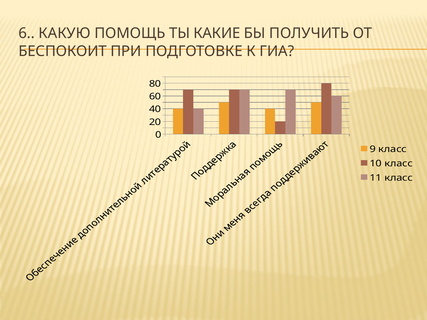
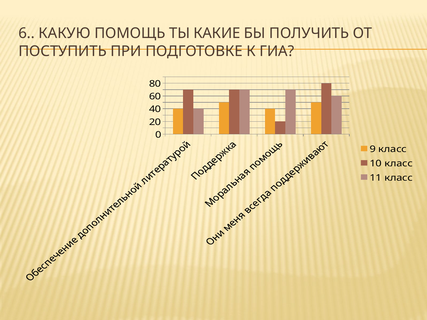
БЕСПОКОИТ: БЕСПОКОИТ -> ПОСТУПИТЬ
